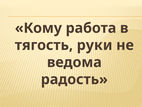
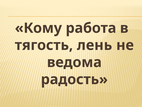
руки: руки -> лень
